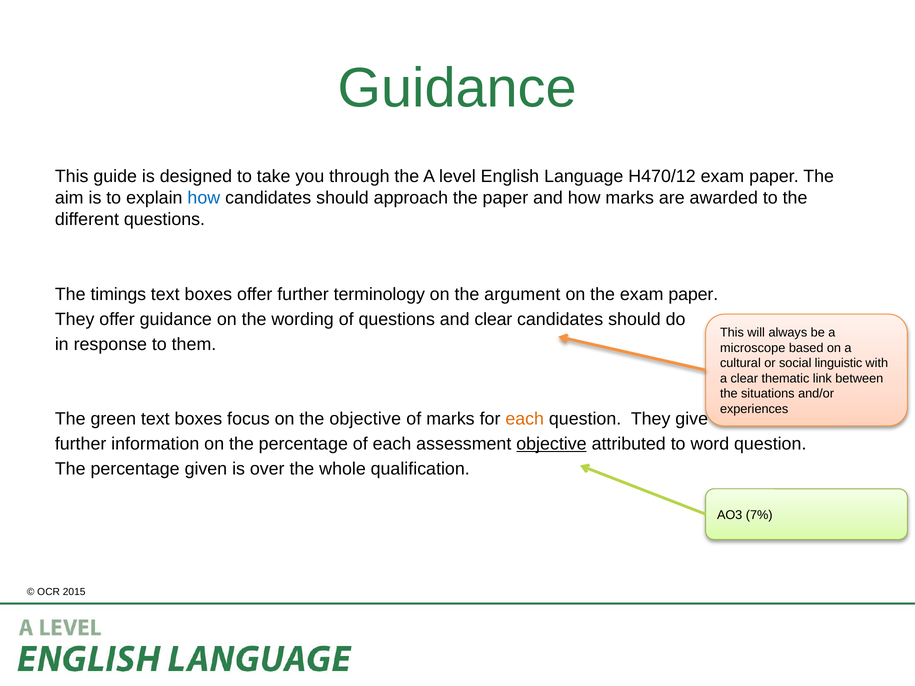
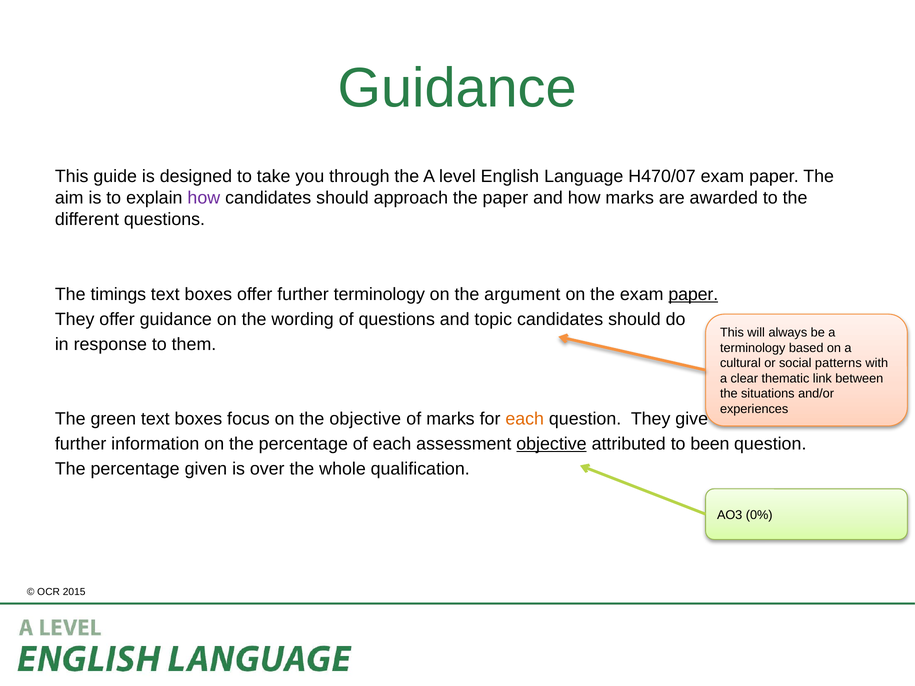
H470/12: H470/12 -> H470/07
how at (204, 198) colour: blue -> purple
paper at (693, 294) underline: none -> present
and clear: clear -> topic
microscope at (753, 348): microscope -> terminology
linguistic: linguistic -> patterns
word: word -> been
7%: 7% -> 0%
